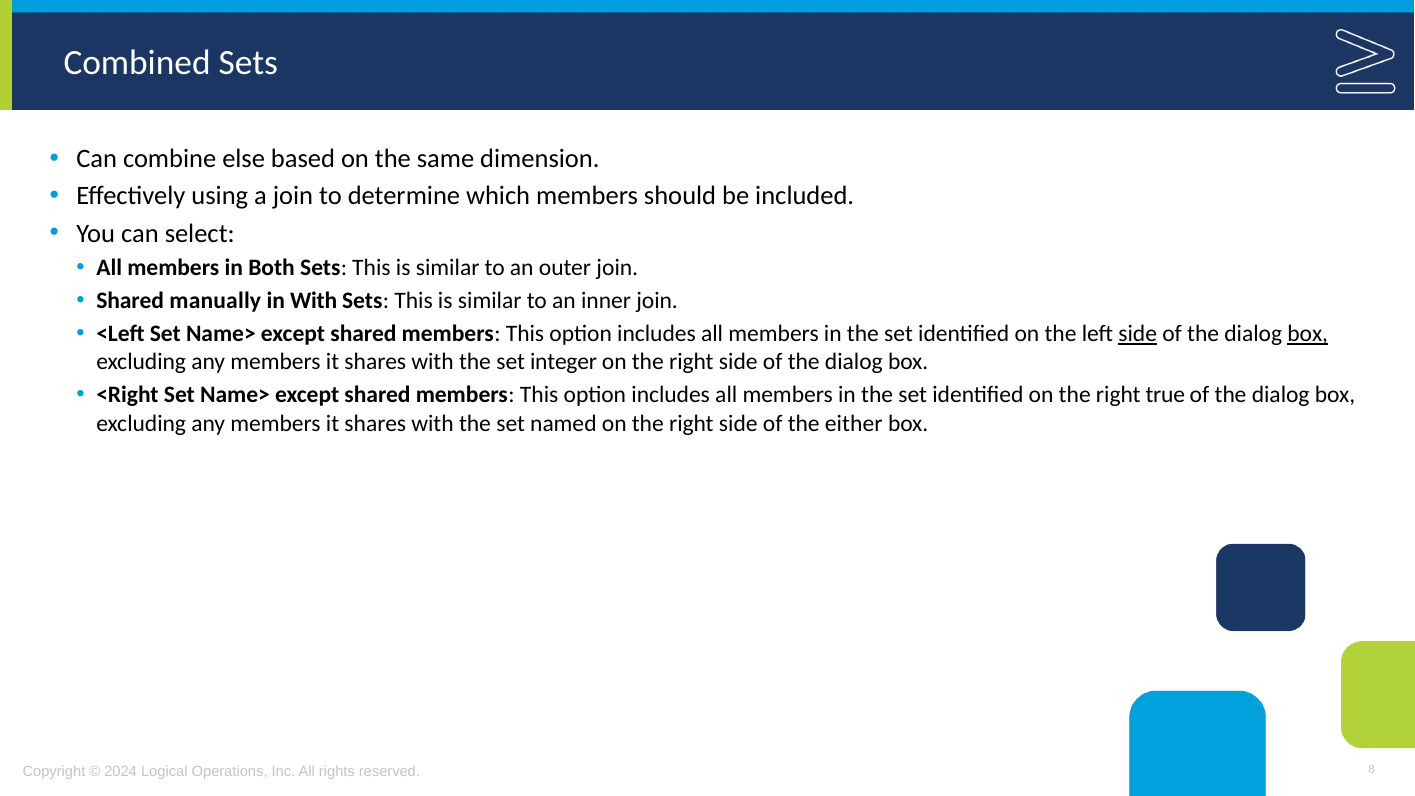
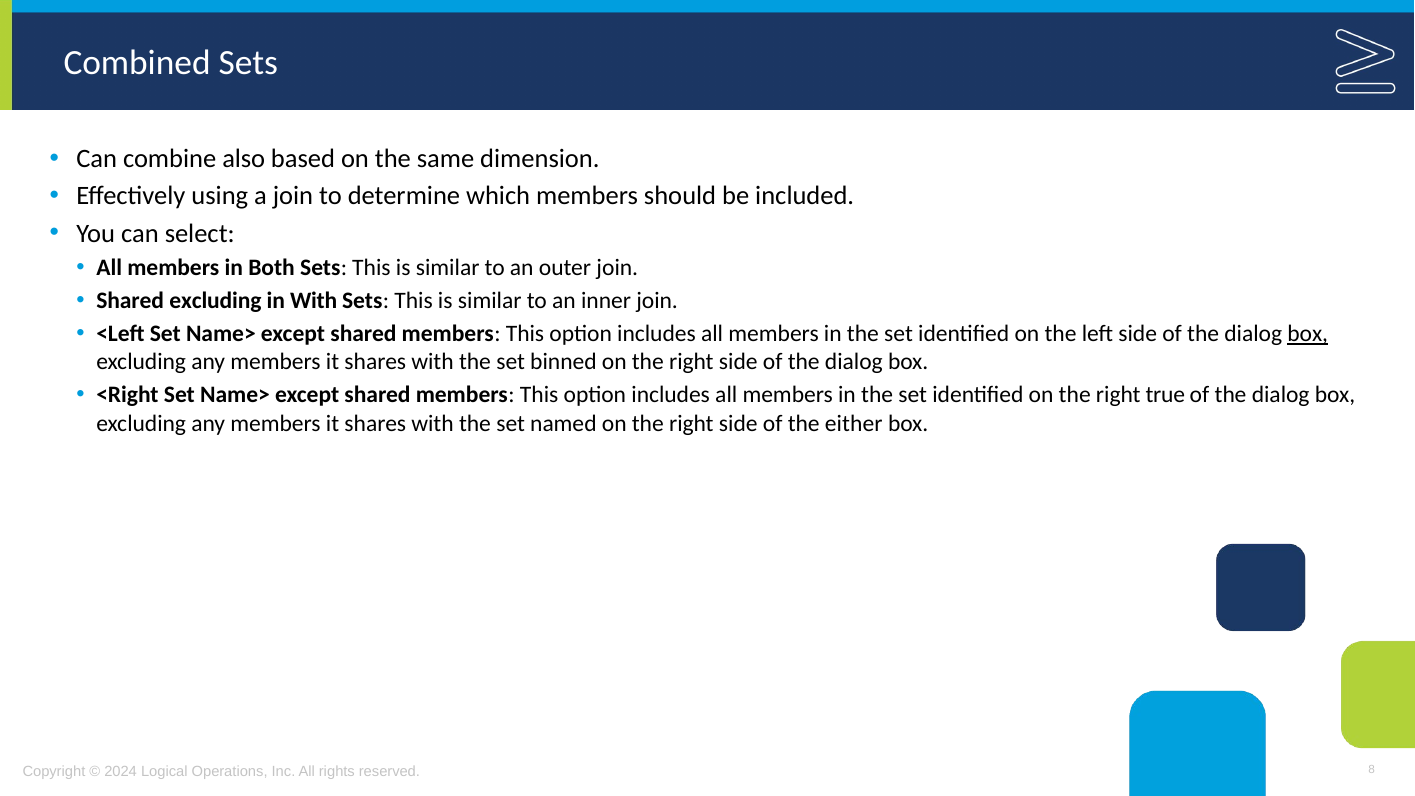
else: else -> also
Shared manually: manually -> excluding
side at (1138, 334) underline: present -> none
integer: integer -> binned
